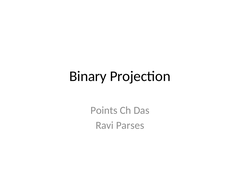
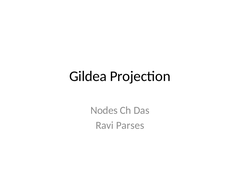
Binary: Binary -> Gildea
Points: Points -> Nodes
